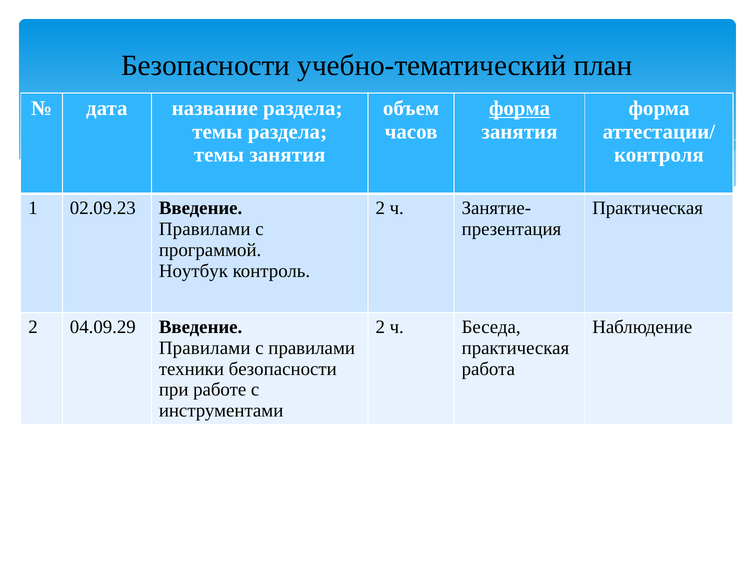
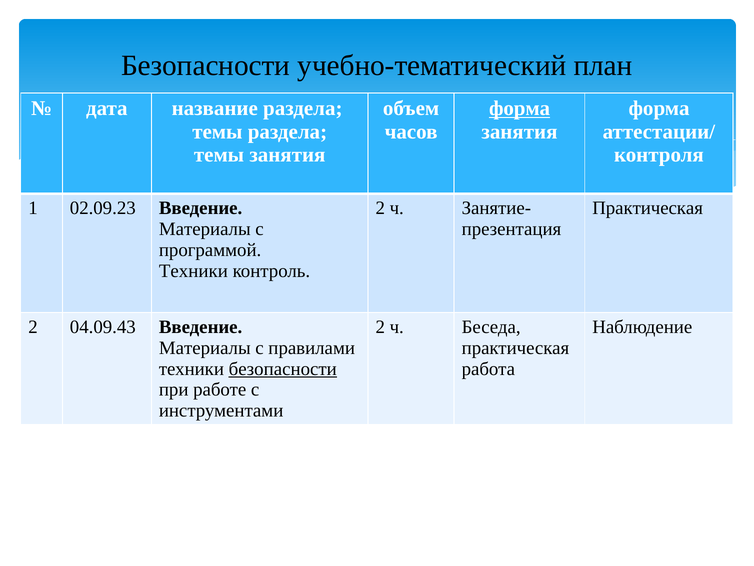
Правилами at (205, 229): Правилами -> Материалы
Ноутбук at (193, 271): Ноутбук -> Техники
04.09.29: 04.09.29 -> 04.09.43
Правилами at (205, 348): Правилами -> Материалы
безопасности at (283, 369) underline: none -> present
